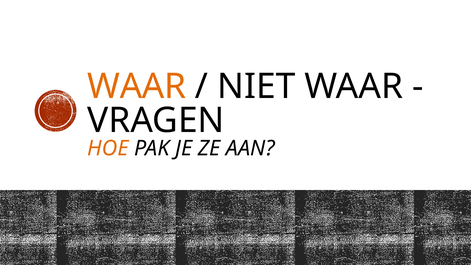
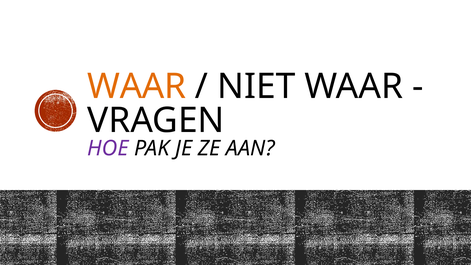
HOE colour: orange -> purple
